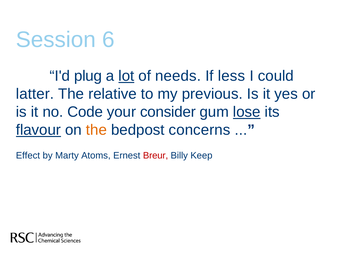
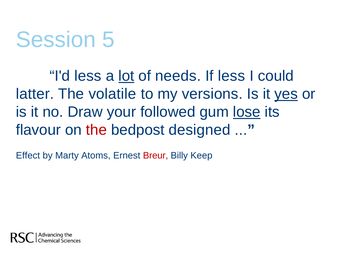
6: 6 -> 5
I'd plug: plug -> less
relative: relative -> volatile
previous: previous -> versions
yes underline: none -> present
Code: Code -> Draw
consider: consider -> followed
flavour underline: present -> none
the at (96, 130) colour: orange -> red
concerns: concerns -> designed
